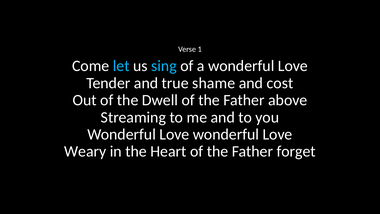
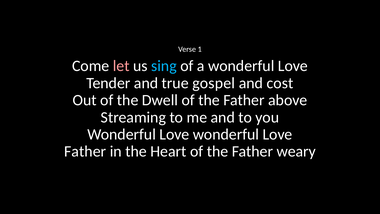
let colour: light blue -> pink
shame: shame -> gospel
Weary at (85, 151): Weary -> Father
forget: forget -> weary
